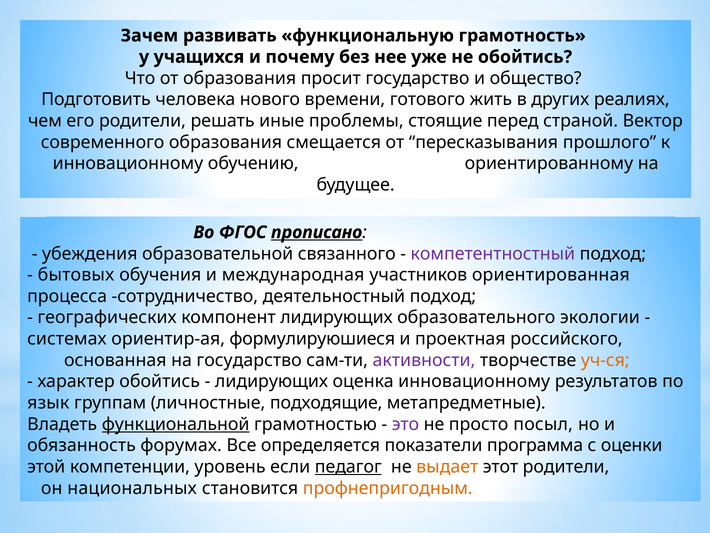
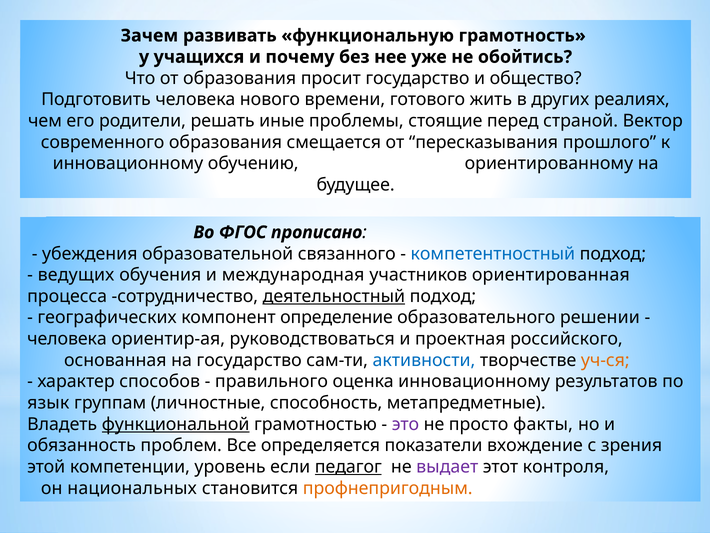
прописано underline: present -> none
компетентностный colour: purple -> blue
бытовых: бытовых -> ведущих
деятельностный underline: none -> present
компонент лидирующих: лидирующих -> определение
экологии: экологии -> решении
системах at (67, 339): системах -> человека
формулируюшиеся: формулируюшиеся -> руководствоваться
активности colour: purple -> blue
характер обойтись: обойтись -> способов
лидирующих at (272, 381): лидирующих -> правильного
подходящие: подходящие -> способность
посыл: посыл -> факты
форумах: форумах -> проблем
программа: программа -> вхождение
оценки: оценки -> зрения
выдает colour: orange -> purple
этот родители: родители -> контроля
